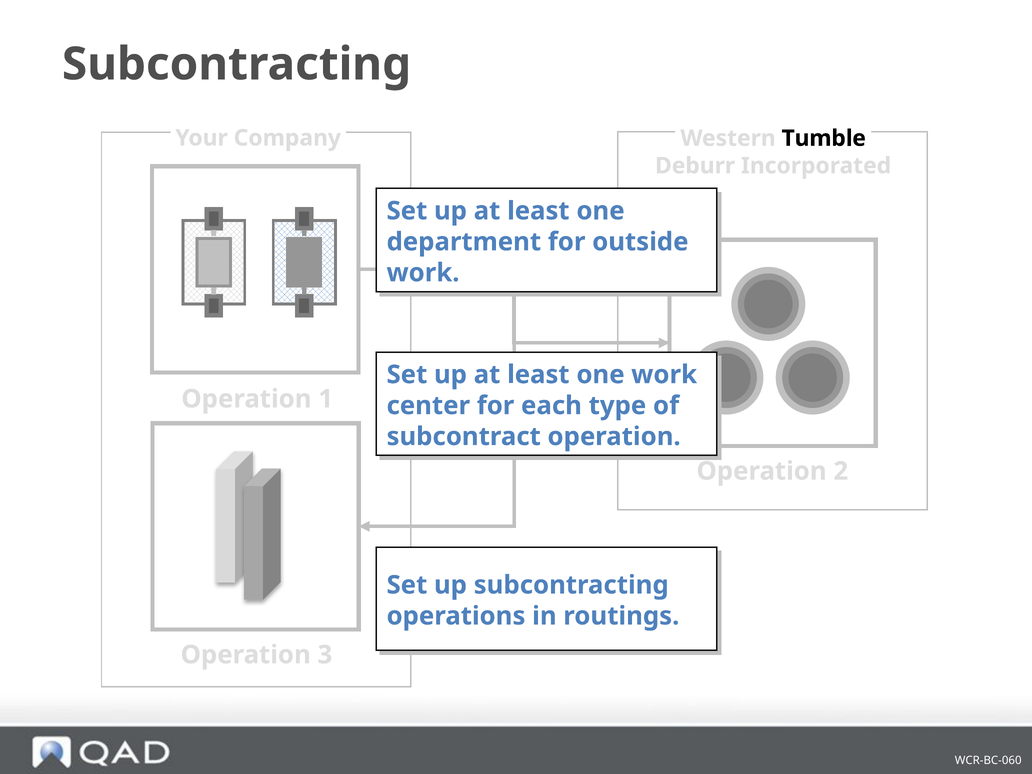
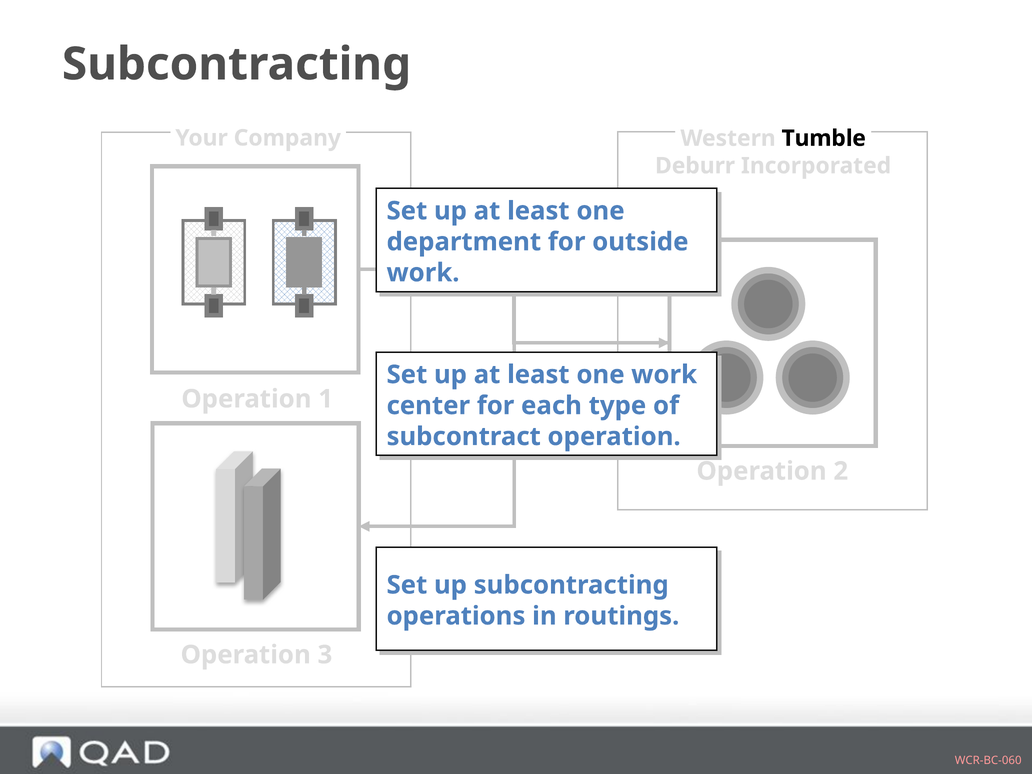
WCR-BC-060 colour: white -> pink
